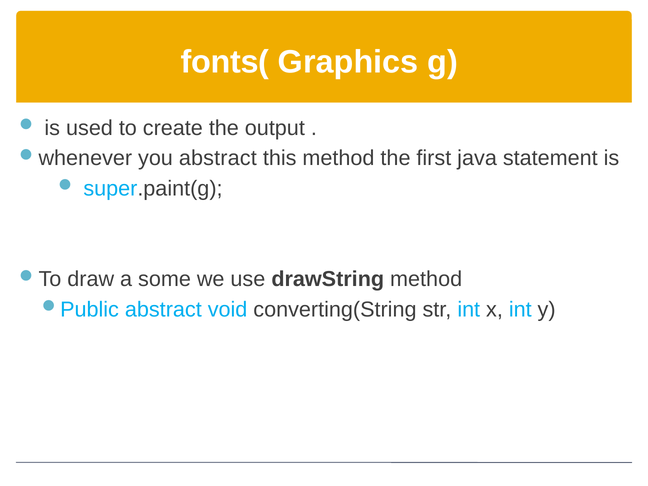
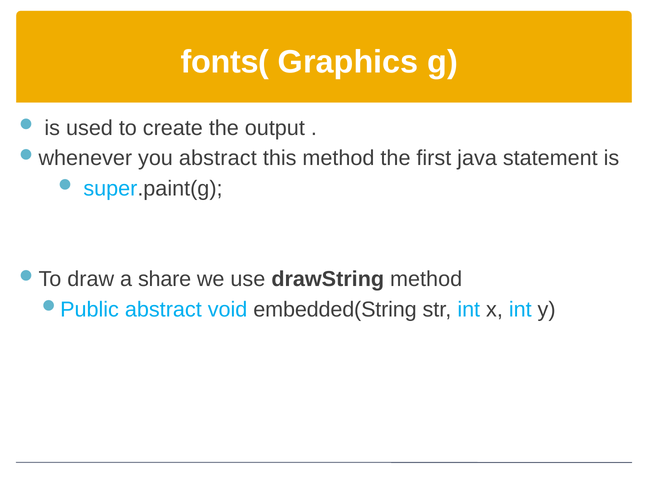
some: some -> share
converting(String: converting(String -> embedded(String
